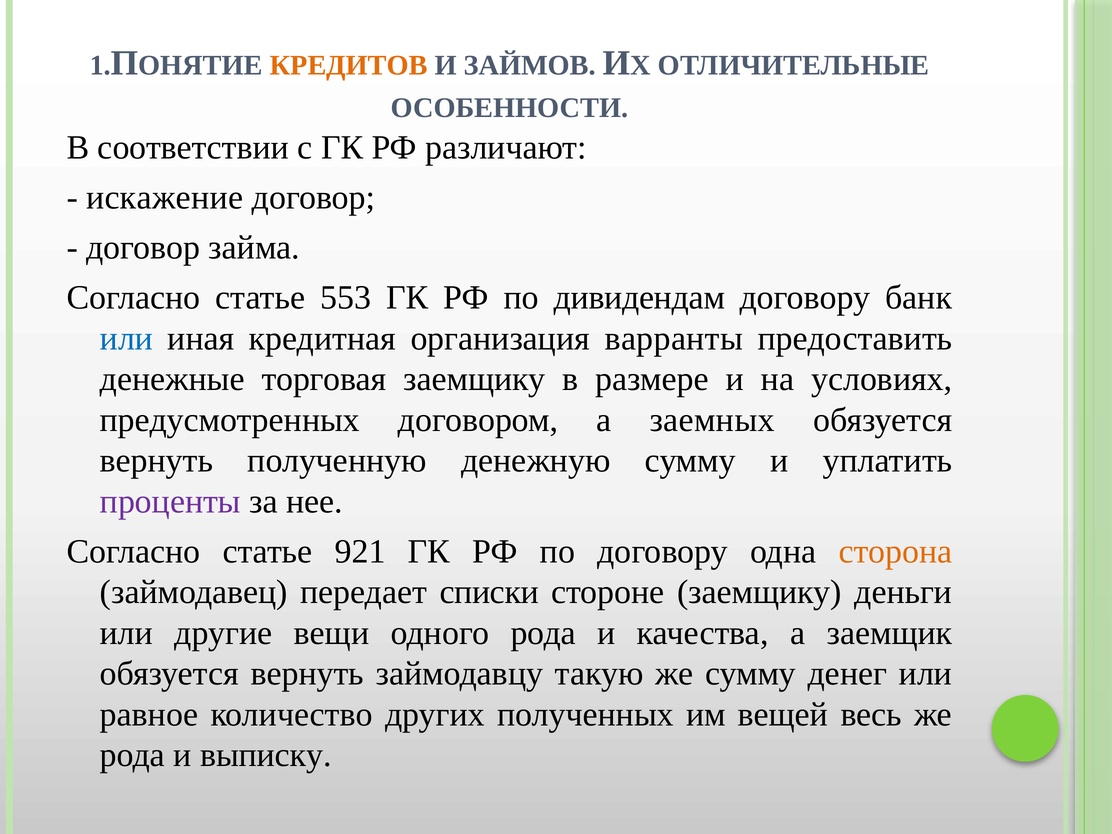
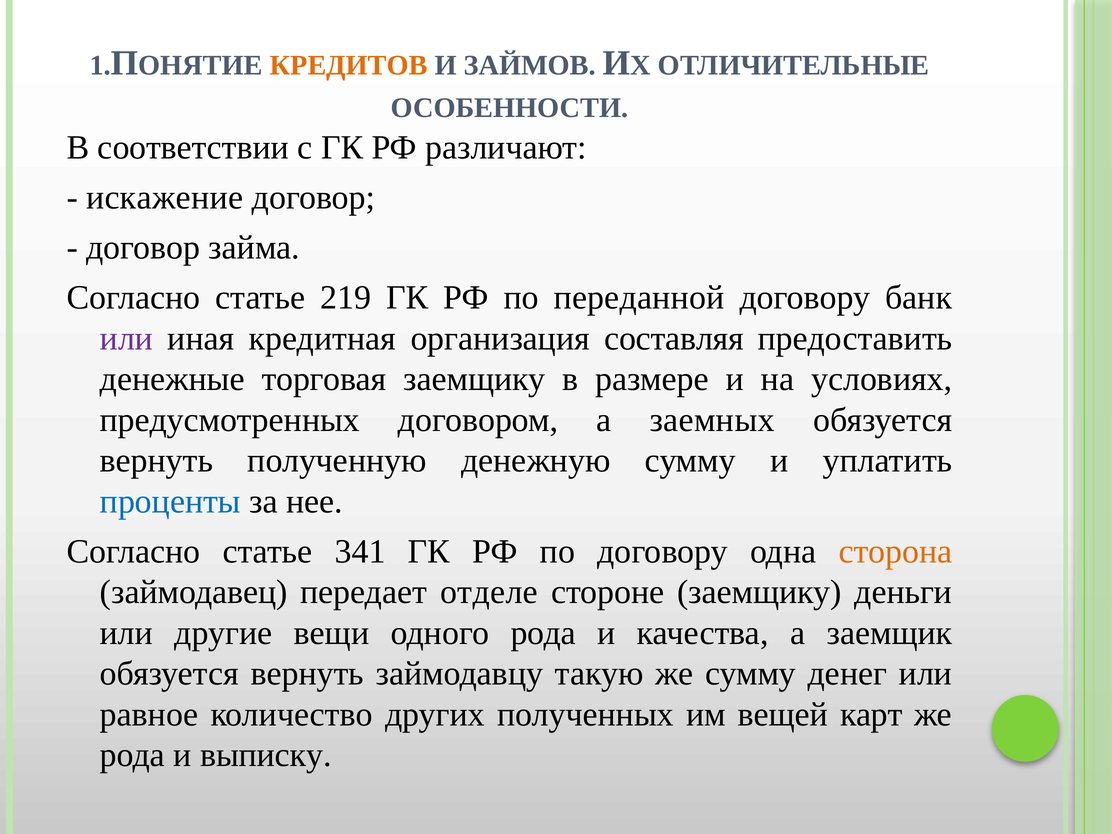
553: 553 -> 219
дивидендам: дивидендам -> переданной
или at (127, 338) colour: blue -> purple
варранты: варранты -> составляя
проценты colour: purple -> blue
921: 921 -> 341
списки: списки -> отделе
весь: весь -> карт
